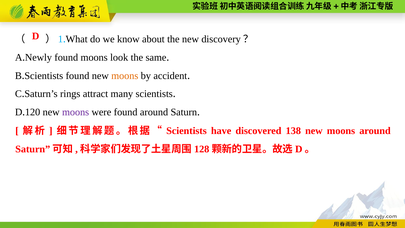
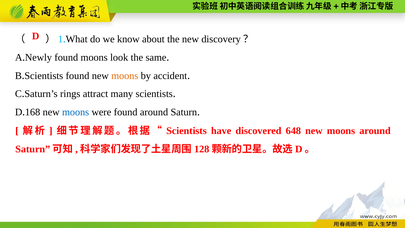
120: 120 -> 168
moons at (76, 112) colour: purple -> blue
138: 138 -> 648
